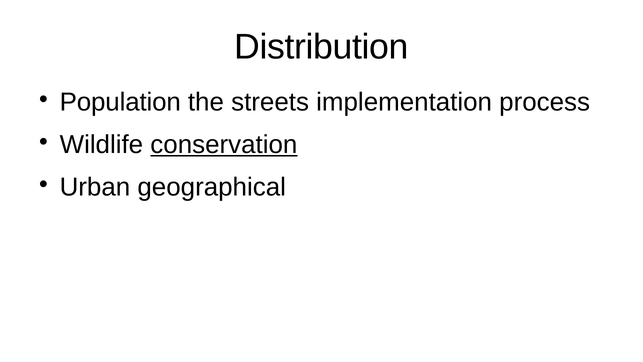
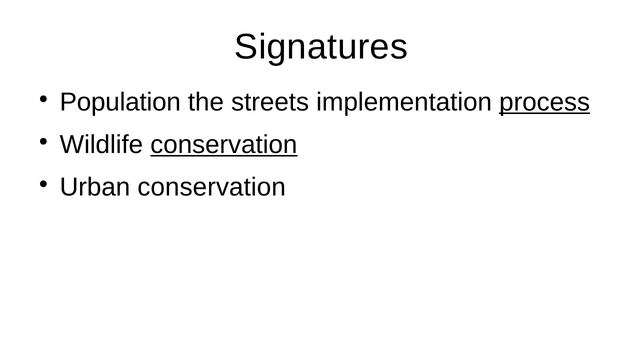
Distribution: Distribution -> Signatures
process underline: none -> present
Urban geographical: geographical -> conservation
